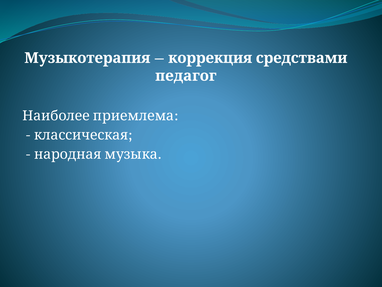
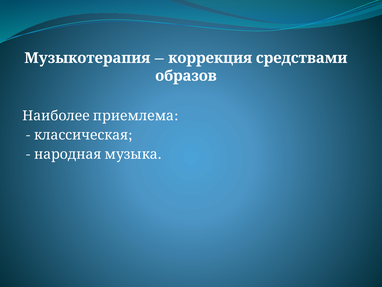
педагог: педагог -> образов
